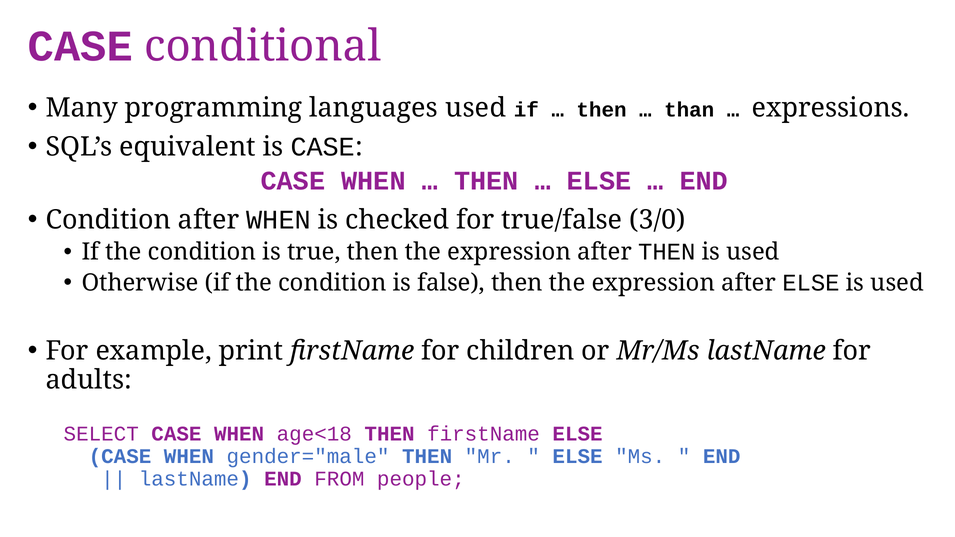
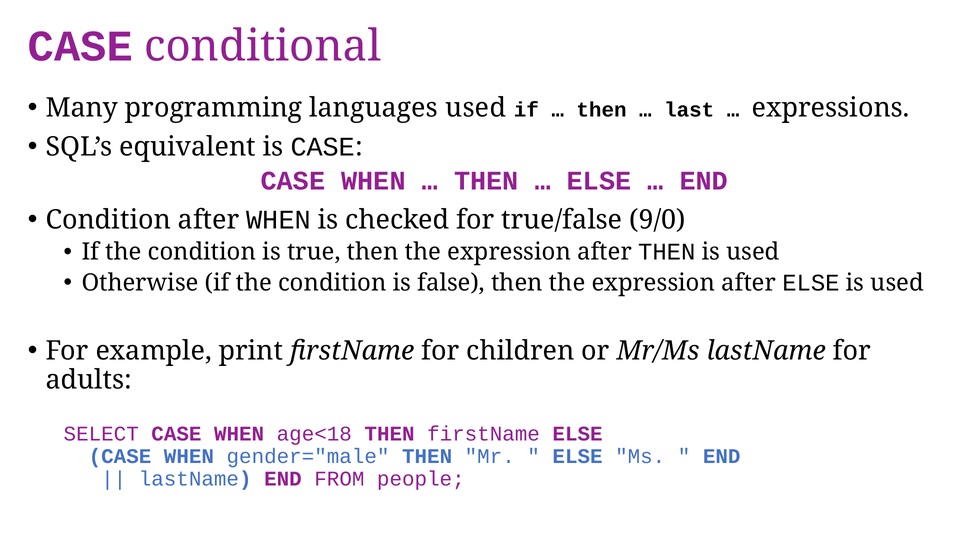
than: than -> last
3/0: 3/0 -> 9/0
